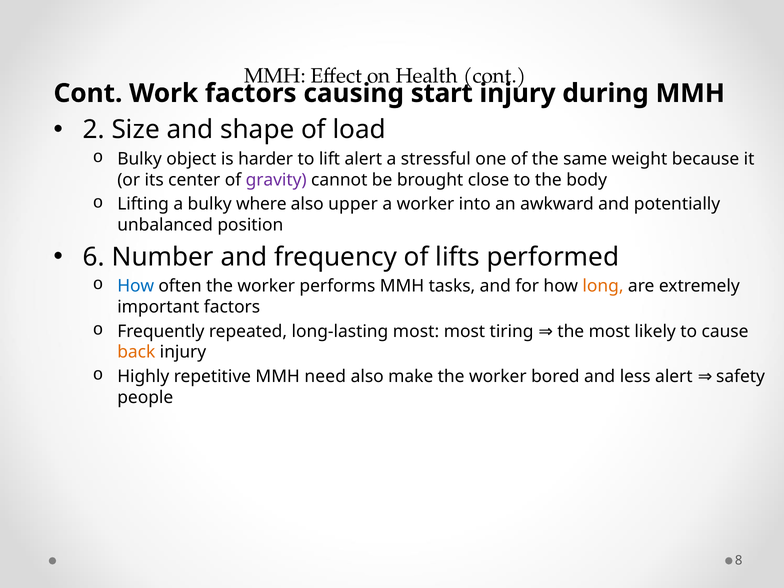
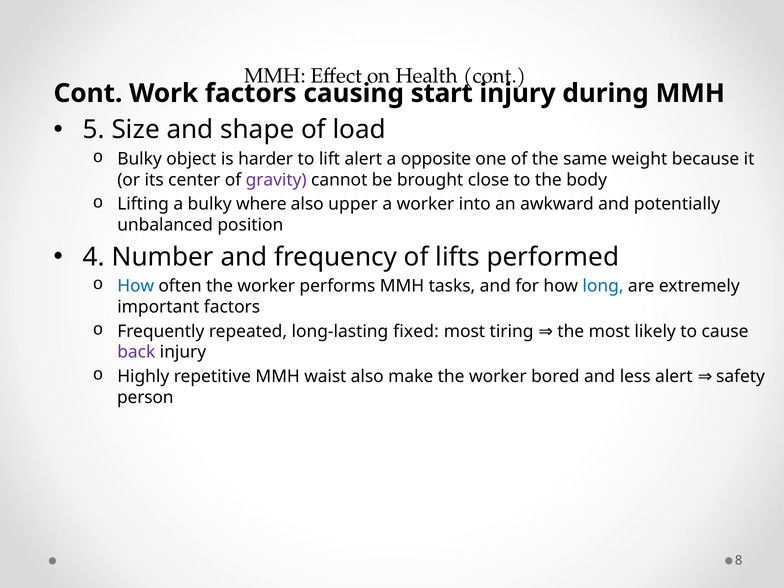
2: 2 -> 5
stressful: stressful -> opposite
6: 6 -> 4
long colour: orange -> blue
long-lasting most: most -> fixed
back colour: orange -> purple
need: need -> waist
people: people -> person
